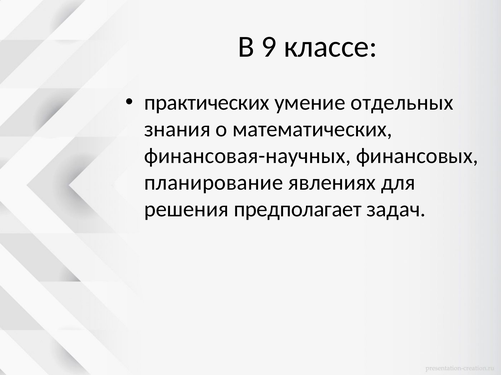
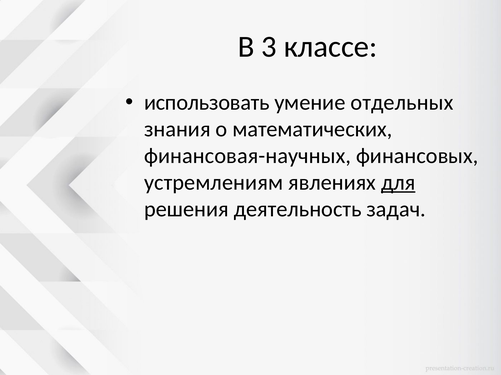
9: 9 -> 3
практических: практических -> использовать
планирование: планирование -> устремлениям
для underline: none -> present
предполагает: предполагает -> деятельность
